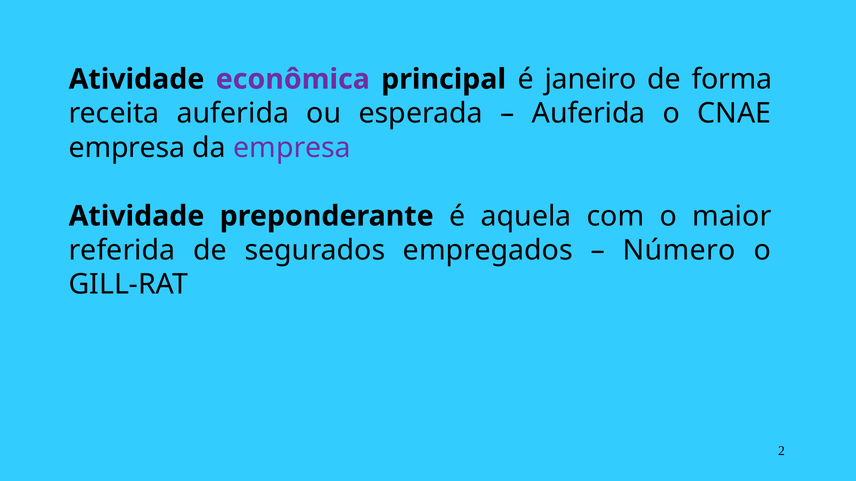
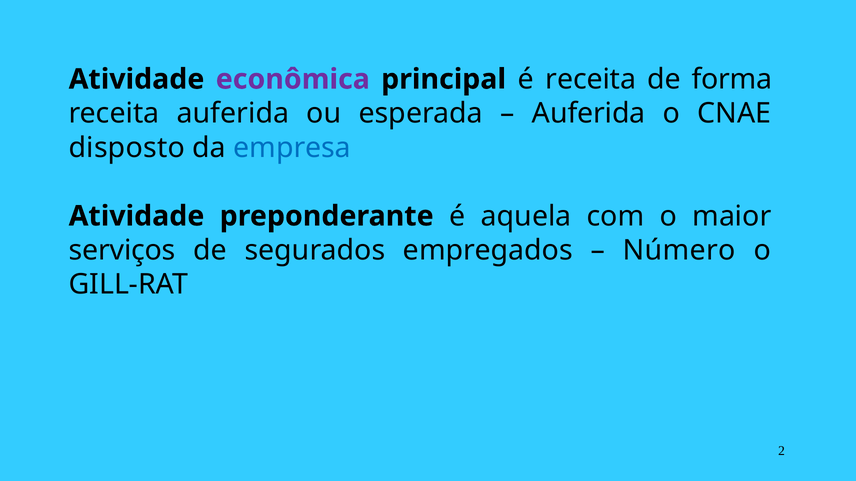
é janeiro: janeiro -> receita
empresa at (127, 148): empresa -> disposto
empresa at (292, 148) colour: purple -> blue
referida: referida -> serviços
